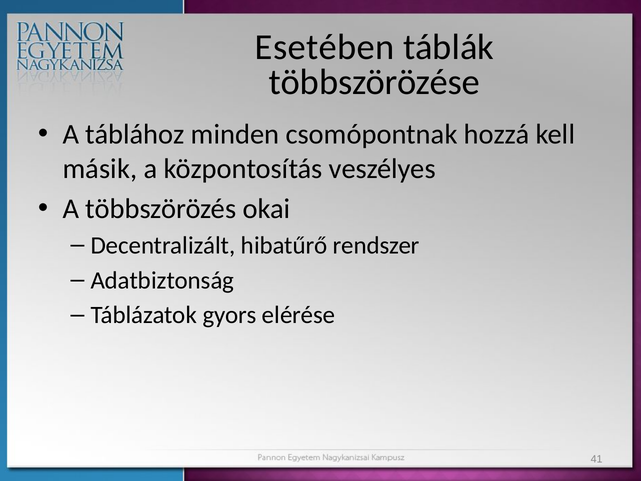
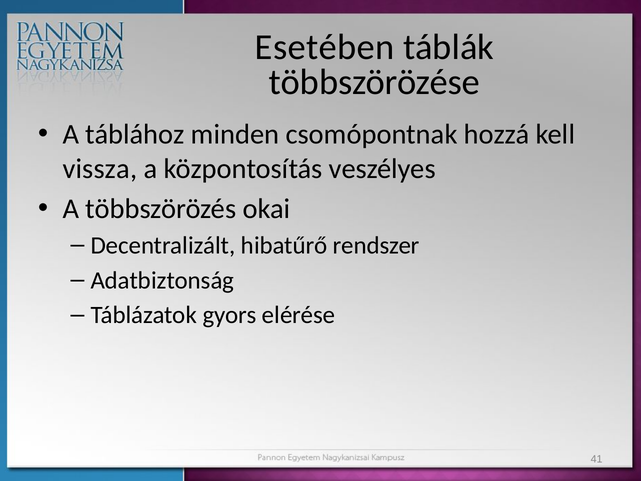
másik: másik -> vissza
